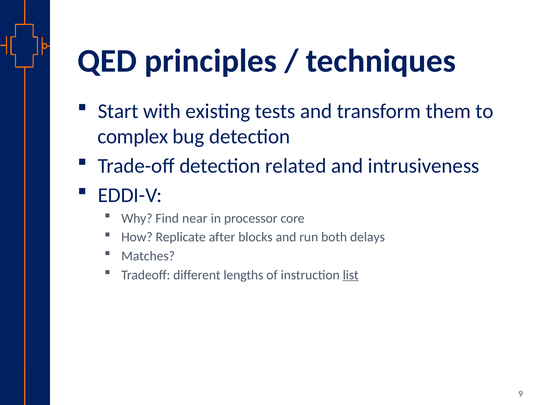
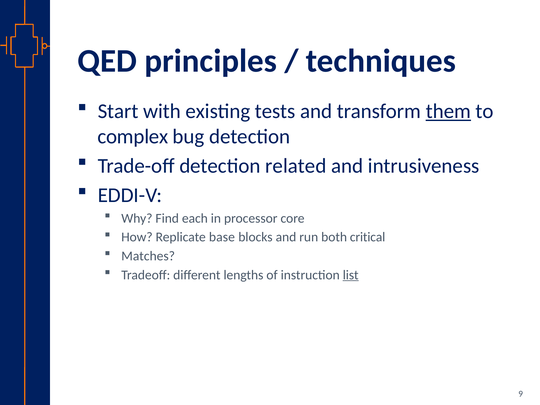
them underline: none -> present
near: near -> each
after: after -> base
delays: delays -> critical
